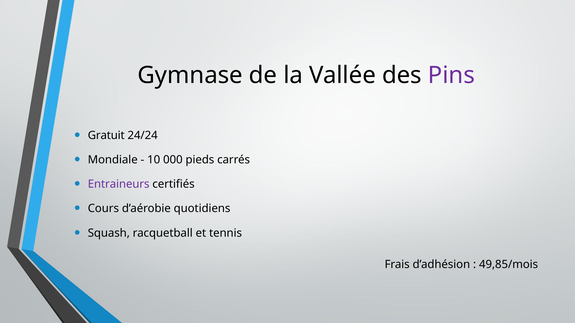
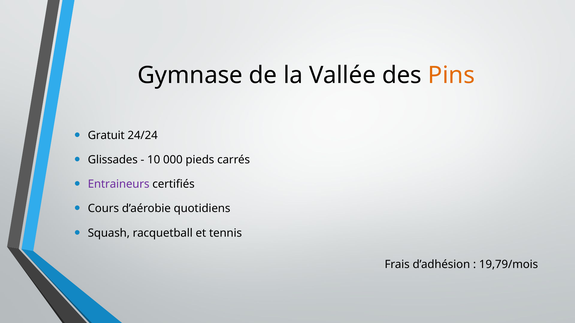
Pins colour: purple -> orange
Mondiale: Mondiale -> Glissades
49,85/mois: 49,85/mois -> 19,79/mois
